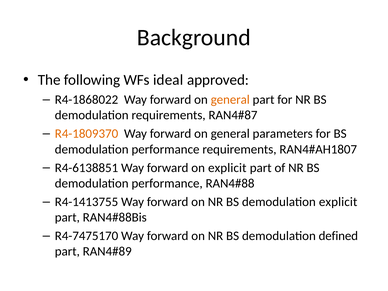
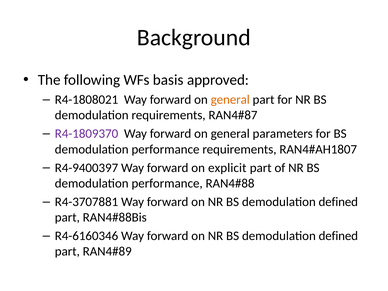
ideal: ideal -> basis
R4-1868022: R4-1868022 -> R4-1808021
R4-1809370 colour: orange -> purple
R4-6138851: R4-6138851 -> R4-9400397
R4-1413755: R4-1413755 -> R4-3707881
explicit at (338, 202): explicit -> defined
R4-7475170: R4-7475170 -> R4-6160346
